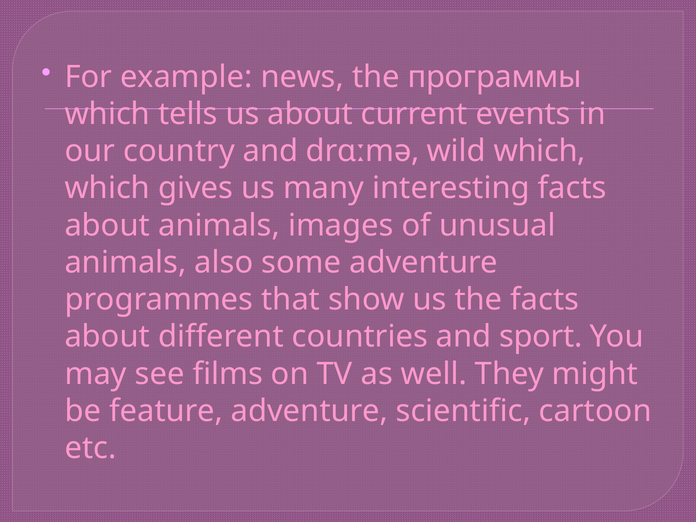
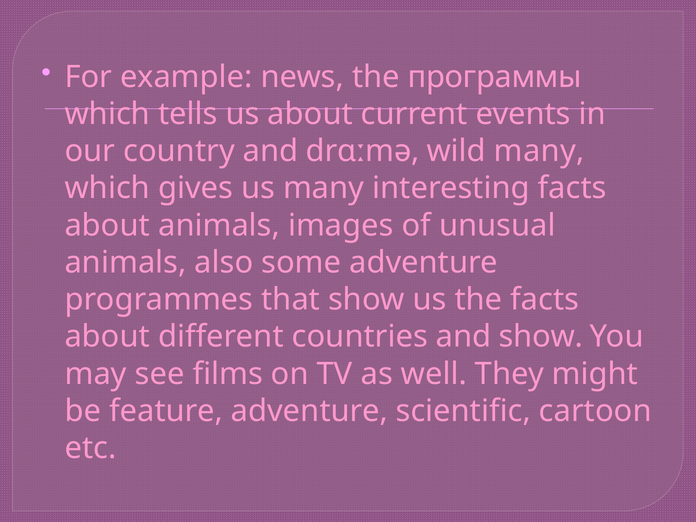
wild which: which -> many
and sport: sport -> show
